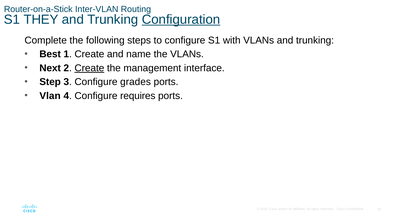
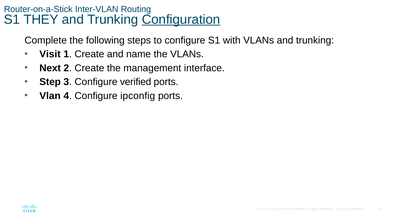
Best: Best -> Visit
Create at (89, 68) underline: present -> none
grades: grades -> verified
requires: requires -> ipconfig
